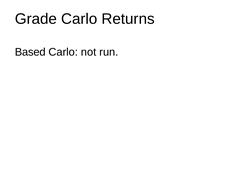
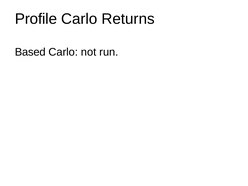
Grade: Grade -> Profile
